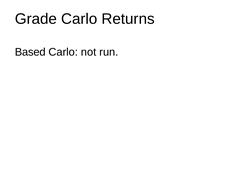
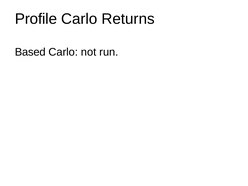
Grade: Grade -> Profile
